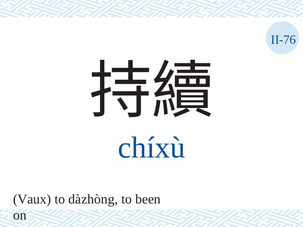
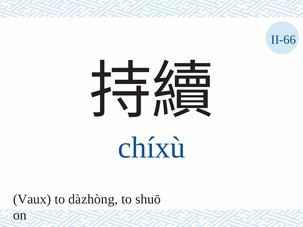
II-76: II-76 -> II-66
been: been -> shuō
